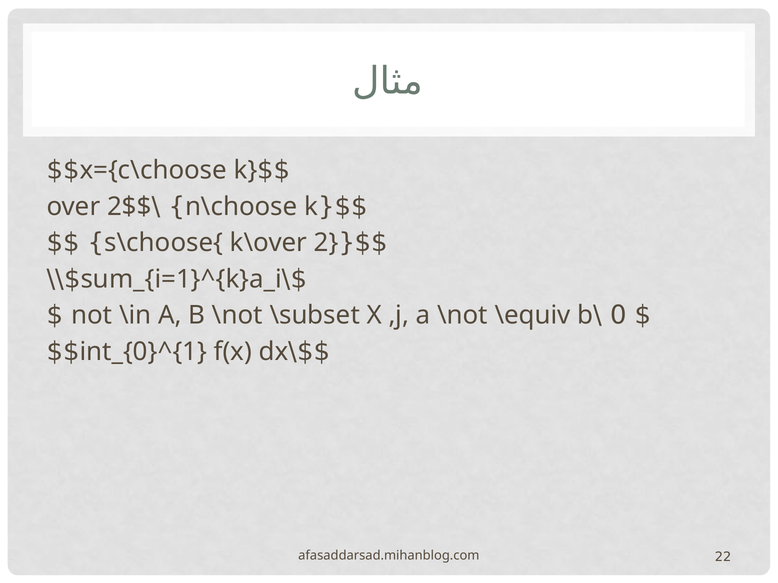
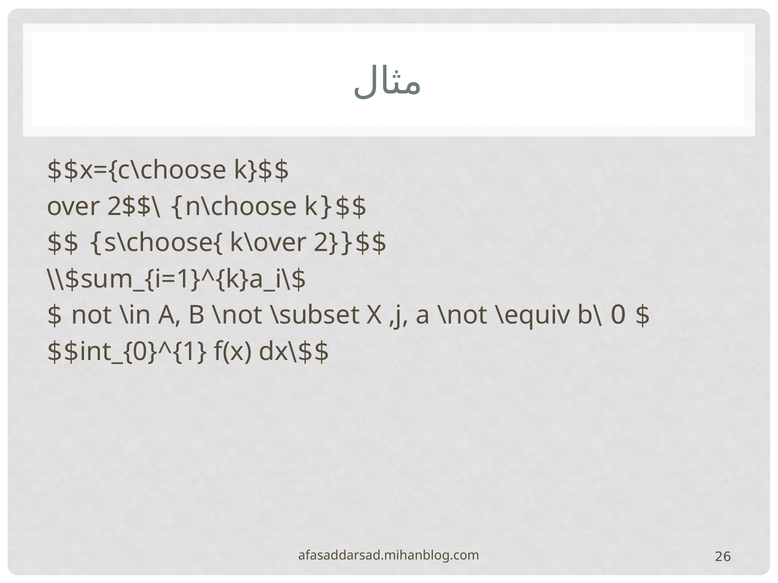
22: 22 -> 26
